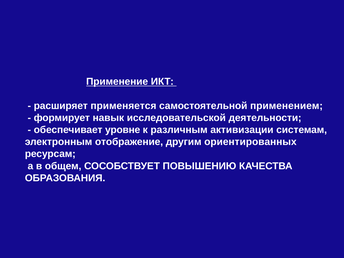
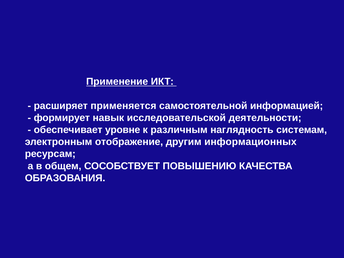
применением: применением -> информацией
активизации: активизации -> наглядность
ориентированных: ориентированных -> информационных
